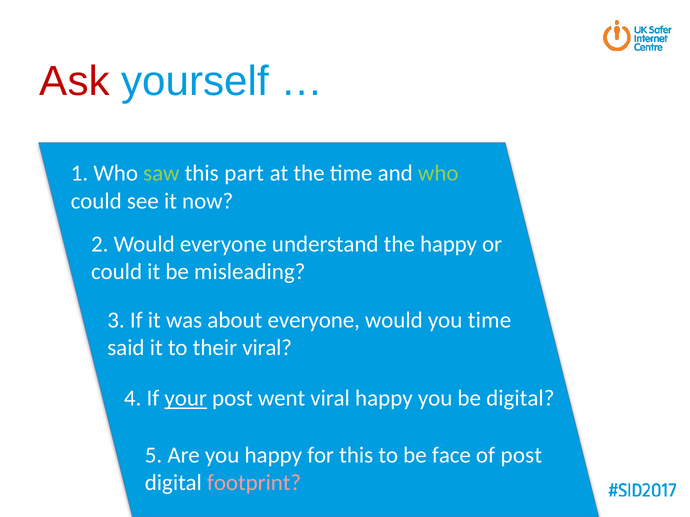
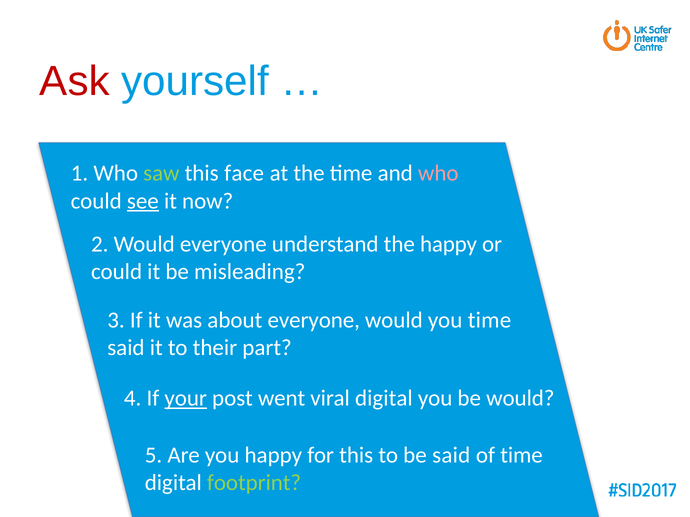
part: part -> face
who at (438, 174) colour: light green -> pink
see underline: none -> present
their viral: viral -> part
viral happy: happy -> digital
be digital: digital -> would
be face: face -> said
of post: post -> time
footprint colour: pink -> light green
